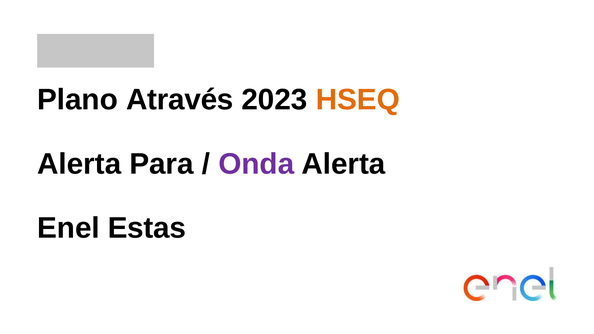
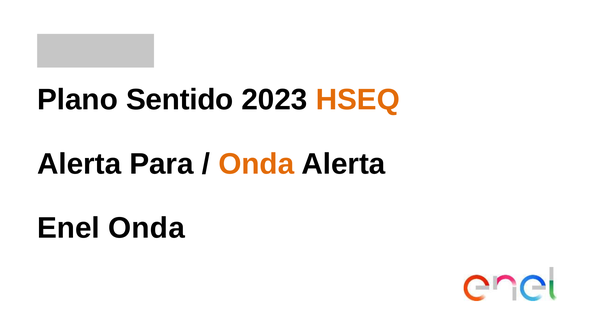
Através: Através -> Sentido
Onda at (256, 164) colour: purple -> orange
Enel Estas: Estas -> Onda
